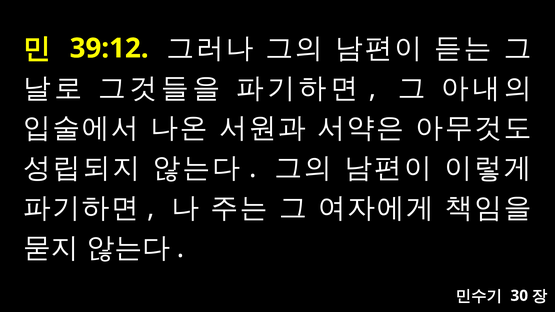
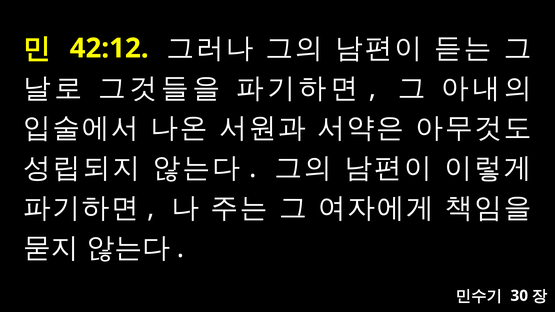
39:12: 39:12 -> 42:12
